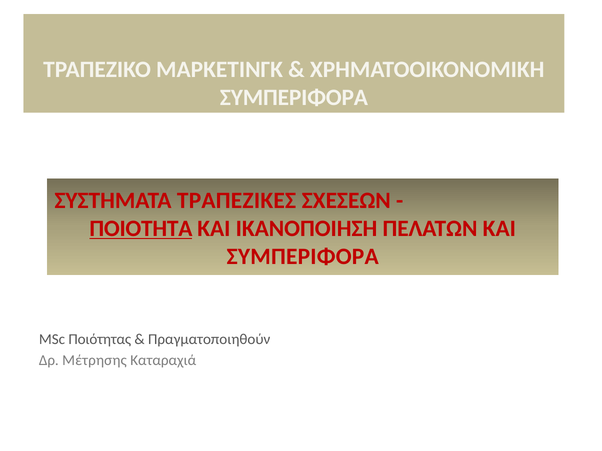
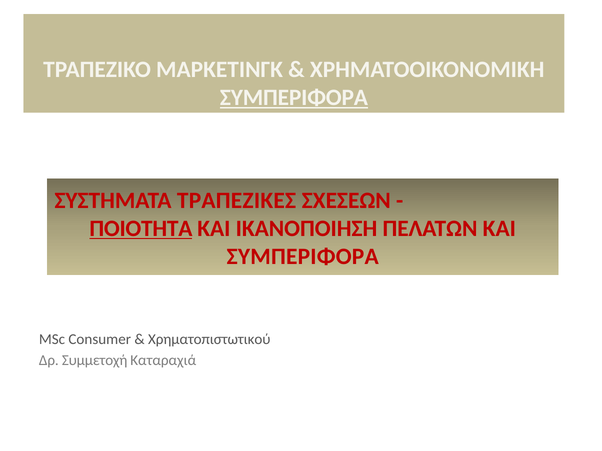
ΣΥΜΠΕΡΙΦΟΡΑ at (294, 98) underline: none -> present
Ποιότητας: Ποιότητας -> Consumer
Πραγματοποιηθούν: Πραγματοποιηθούν -> Χρηματοπιστωτικού
Μέτρησης: Μέτρησης -> Συµµετοχή
